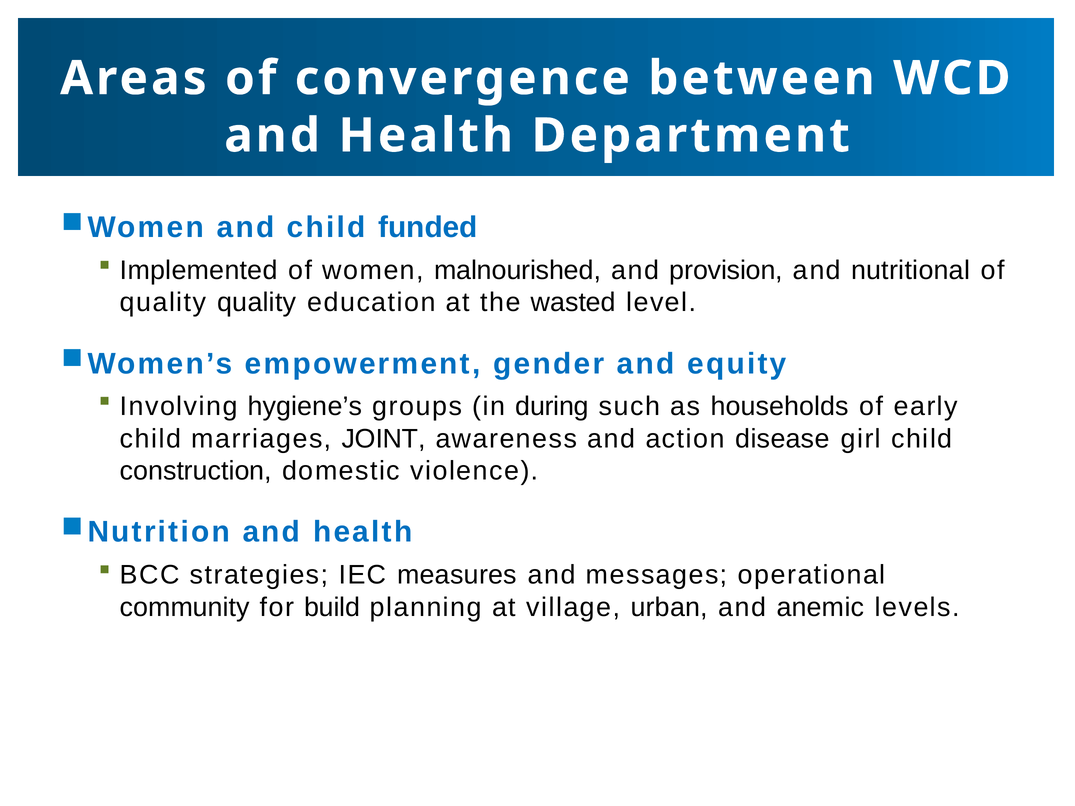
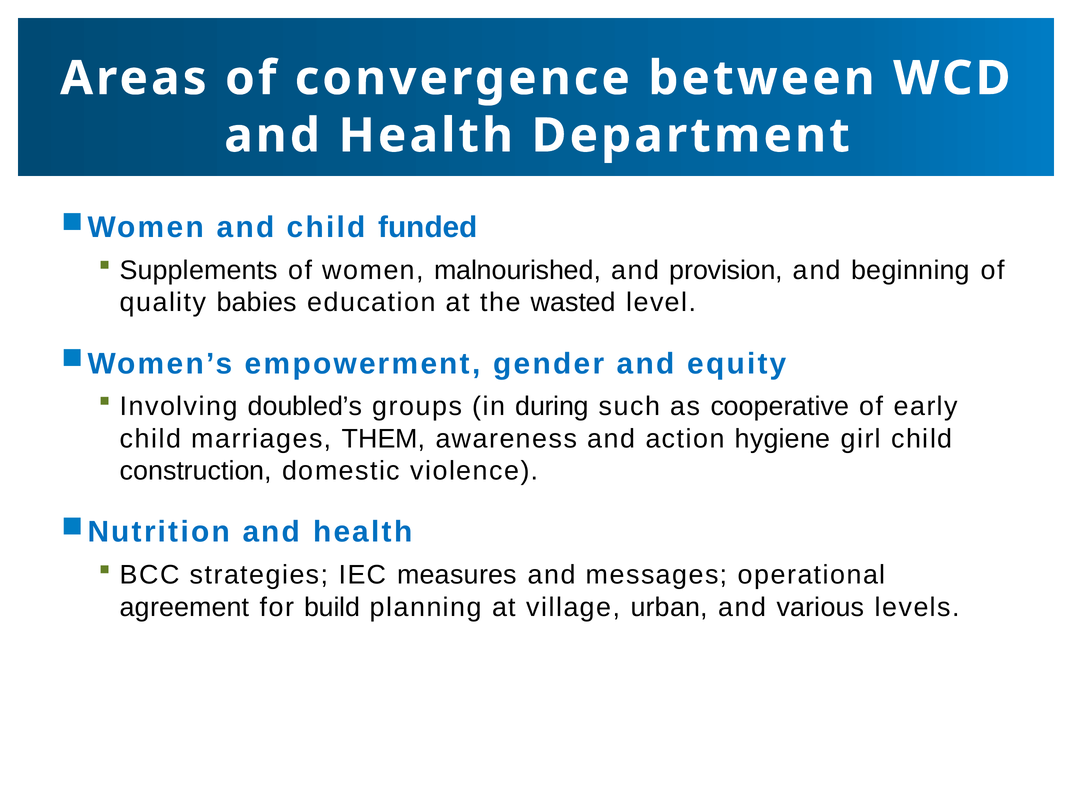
Implemented: Implemented -> Supplements
nutritional: nutritional -> beginning
quality quality: quality -> babies
hygiene’s: hygiene’s -> doubled’s
households: households -> cooperative
JOINT: JOINT -> THEM
disease: disease -> hygiene
community: community -> agreement
anemic: anemic -> various
